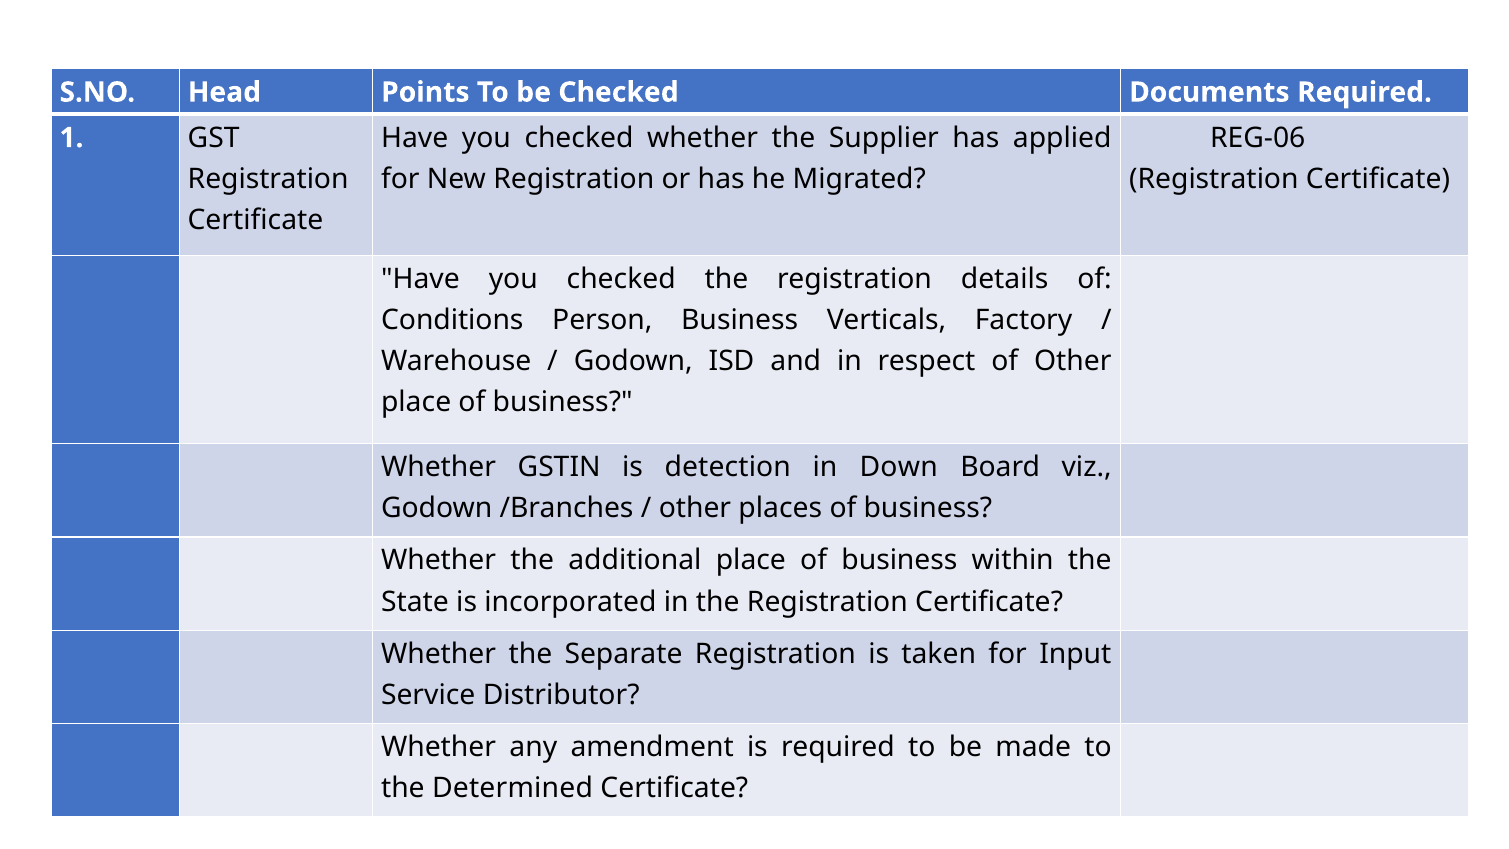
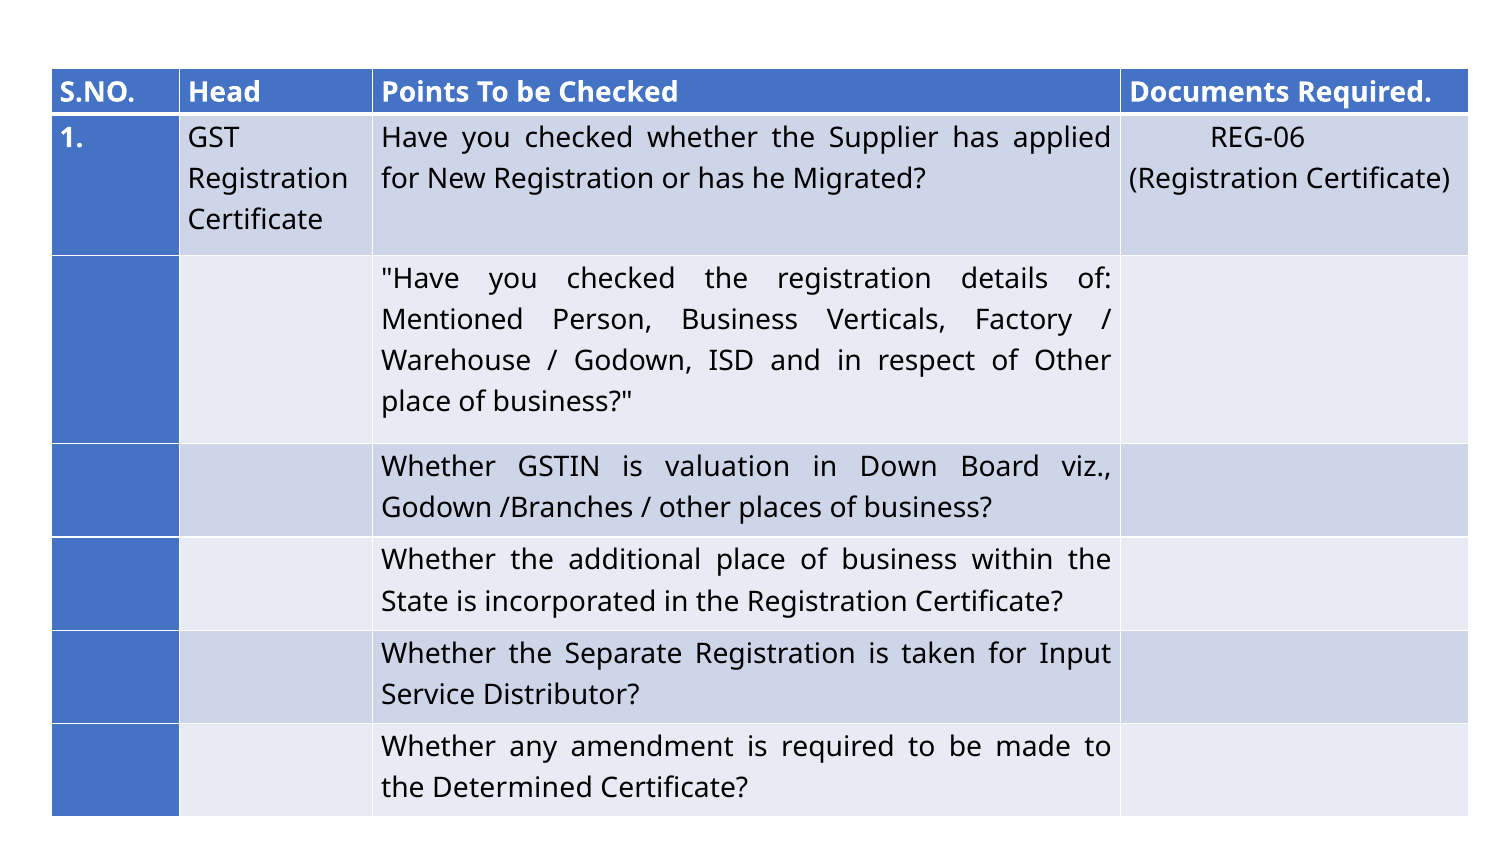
Conditions: Conditions -> Mentioned
detection: detection -> valuation
